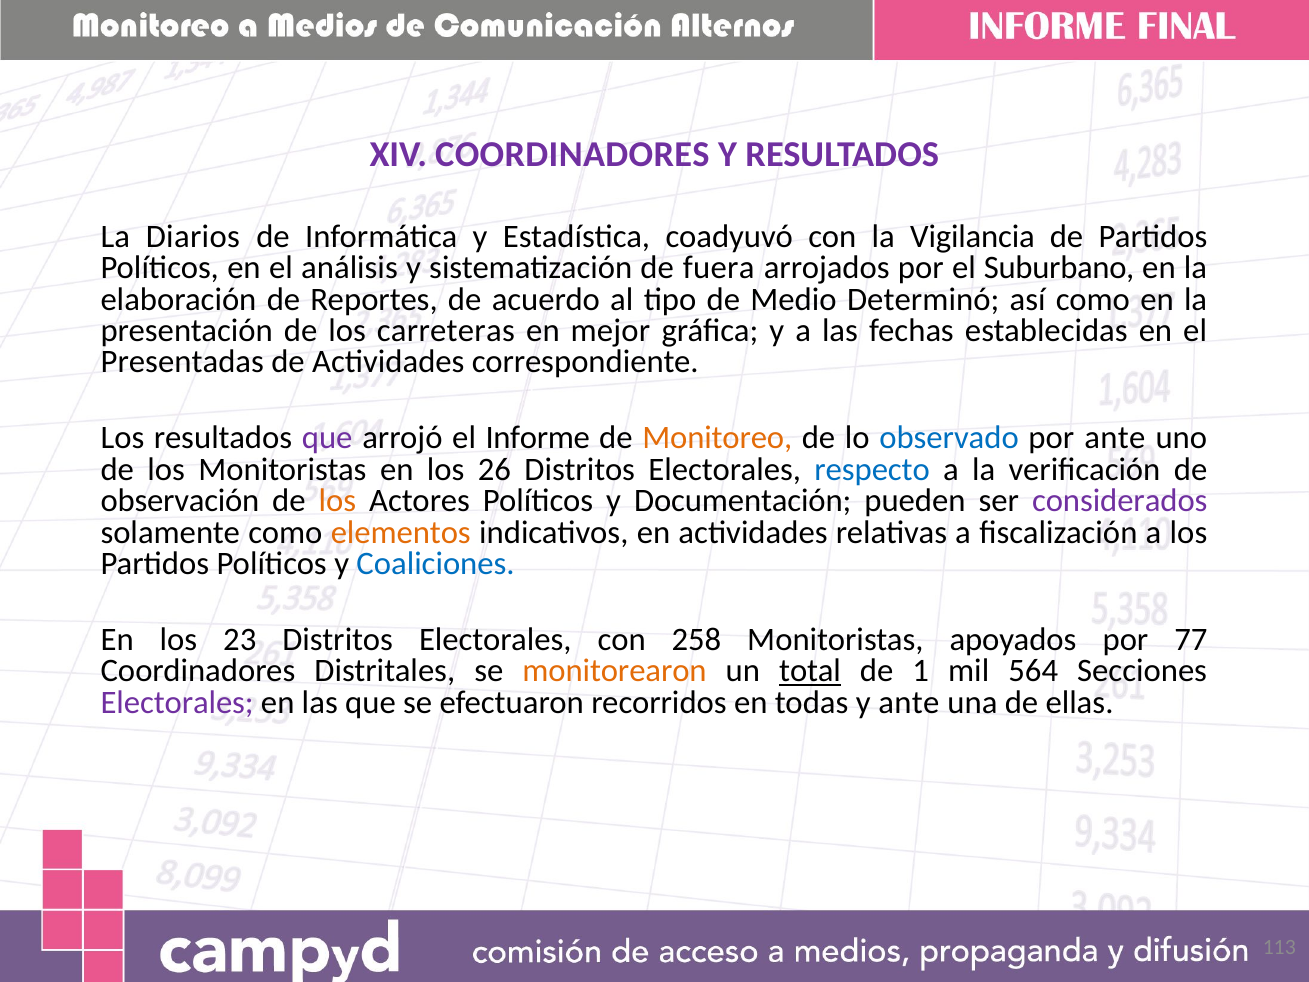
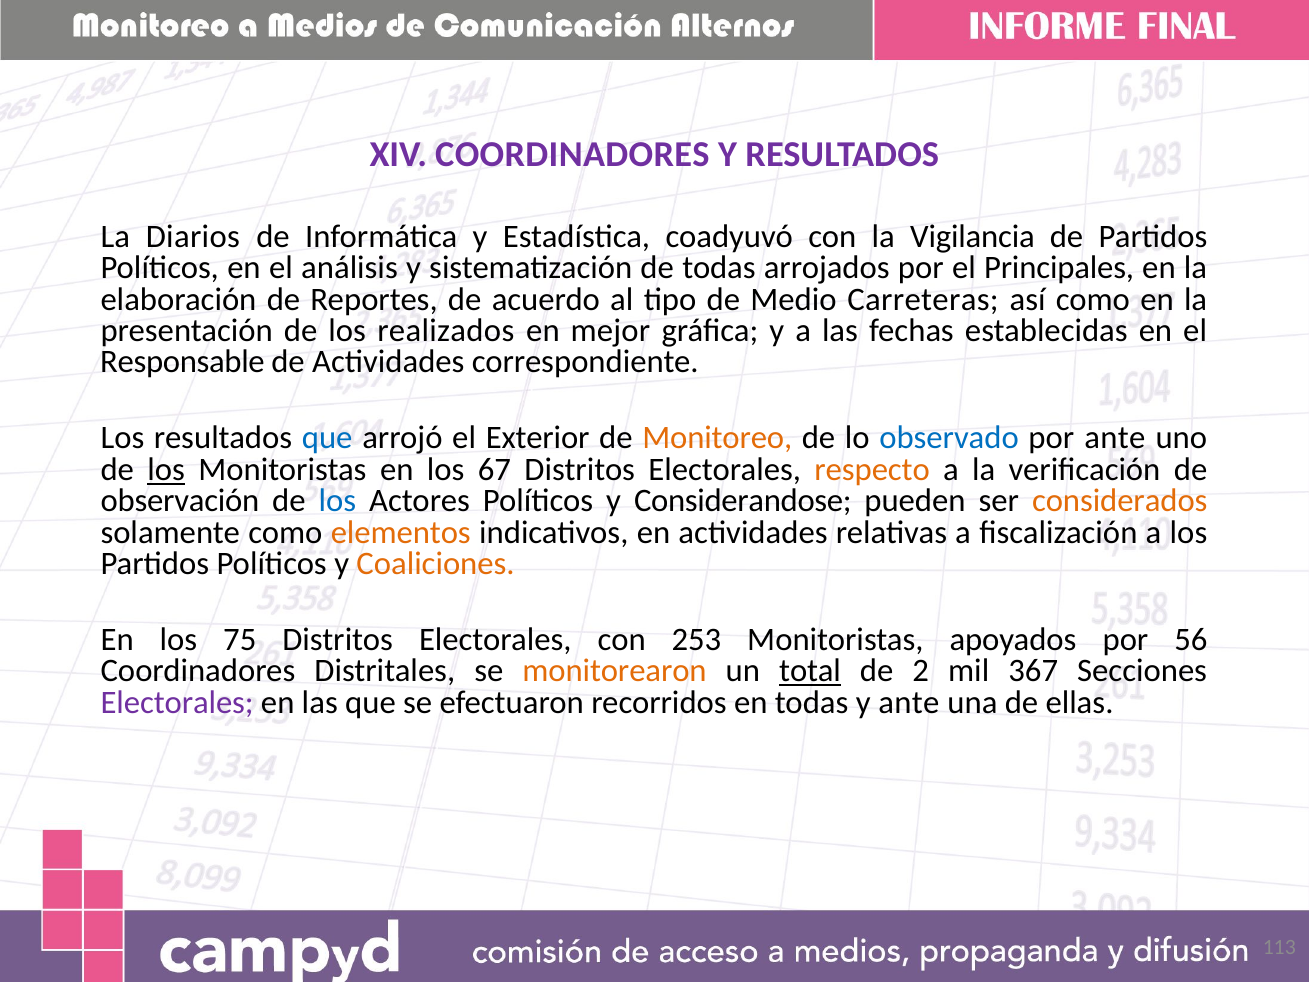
de fuera: fuera -> todas
Suburbano: Suburbano -> Principales
Determinó: Determinó -> Carreteras
carreteras: carreteras -> realizados
Presentadas: Presentadas -> Responsable
que at (327, 438) colour: purple -> blue
Informe: Informe -> Exterior
los at (166, 469) underline: none -> present
26: 26 -> 67
respecto colour: blue -> orange
los at (337, 501) colour: orange -> blue
Documentación: Documentación -> Considerandose
considerados colour: purple -> orange
Coaliciones colour: blue -> orange
23: 23 -> 75
258: 258 -> 253
77: 77 -> 56
1: 1 -> 2
564: 564 -> 367
